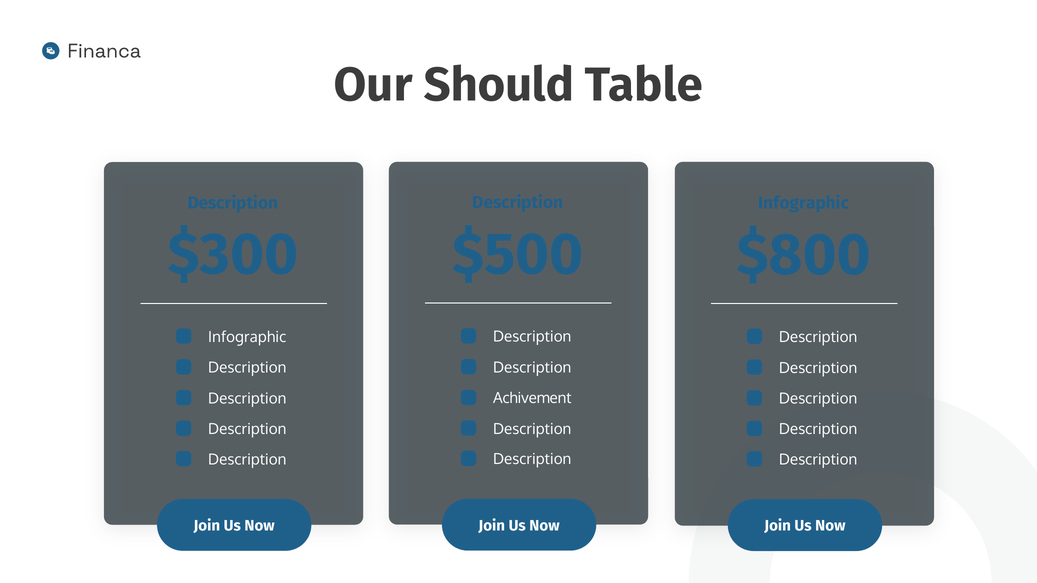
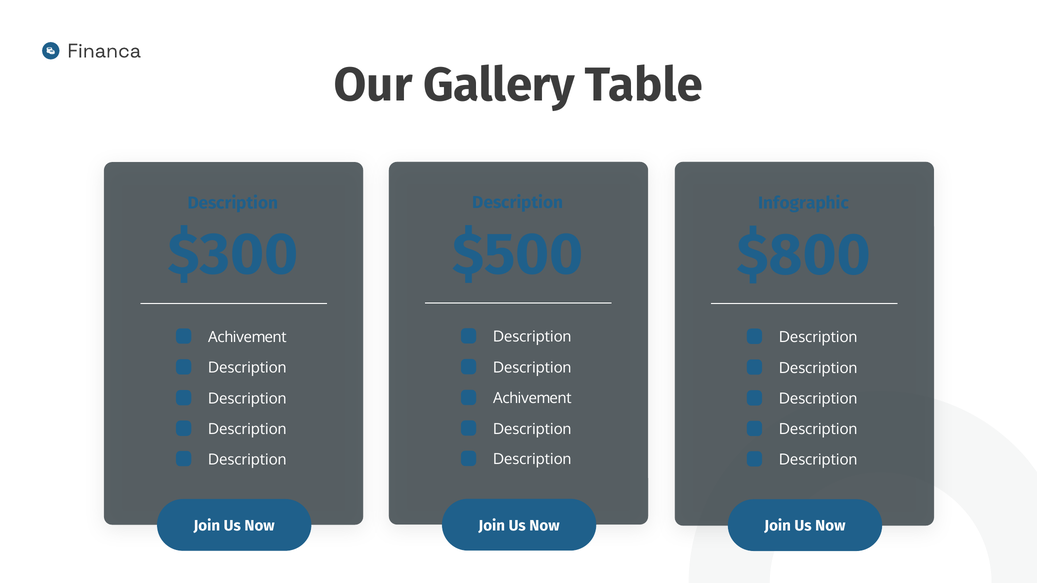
Should: Should -> Gallery
Infographic at (247, 337): Infographic -> Achivement
